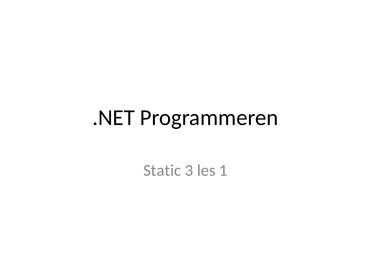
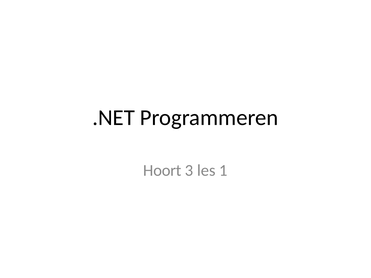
Static: Static -> Hoort
